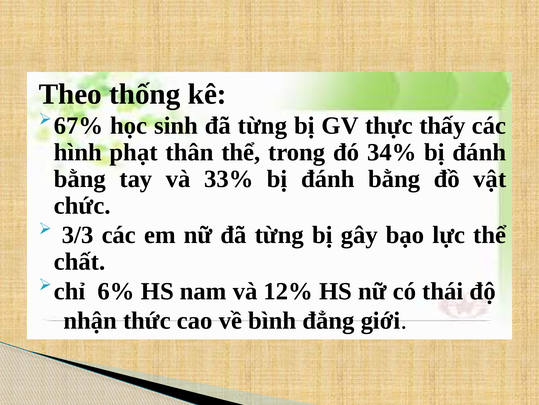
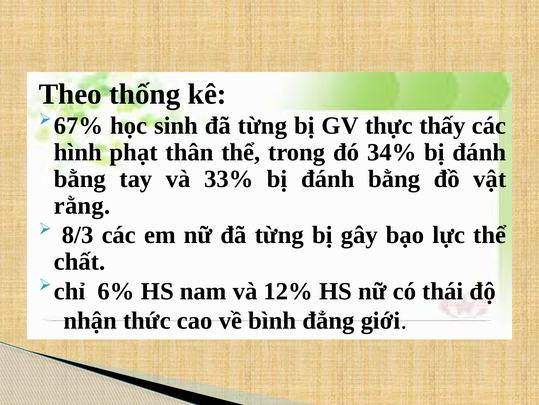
chức: chức -> rằng
3/3: 3/3 -> 8/3
